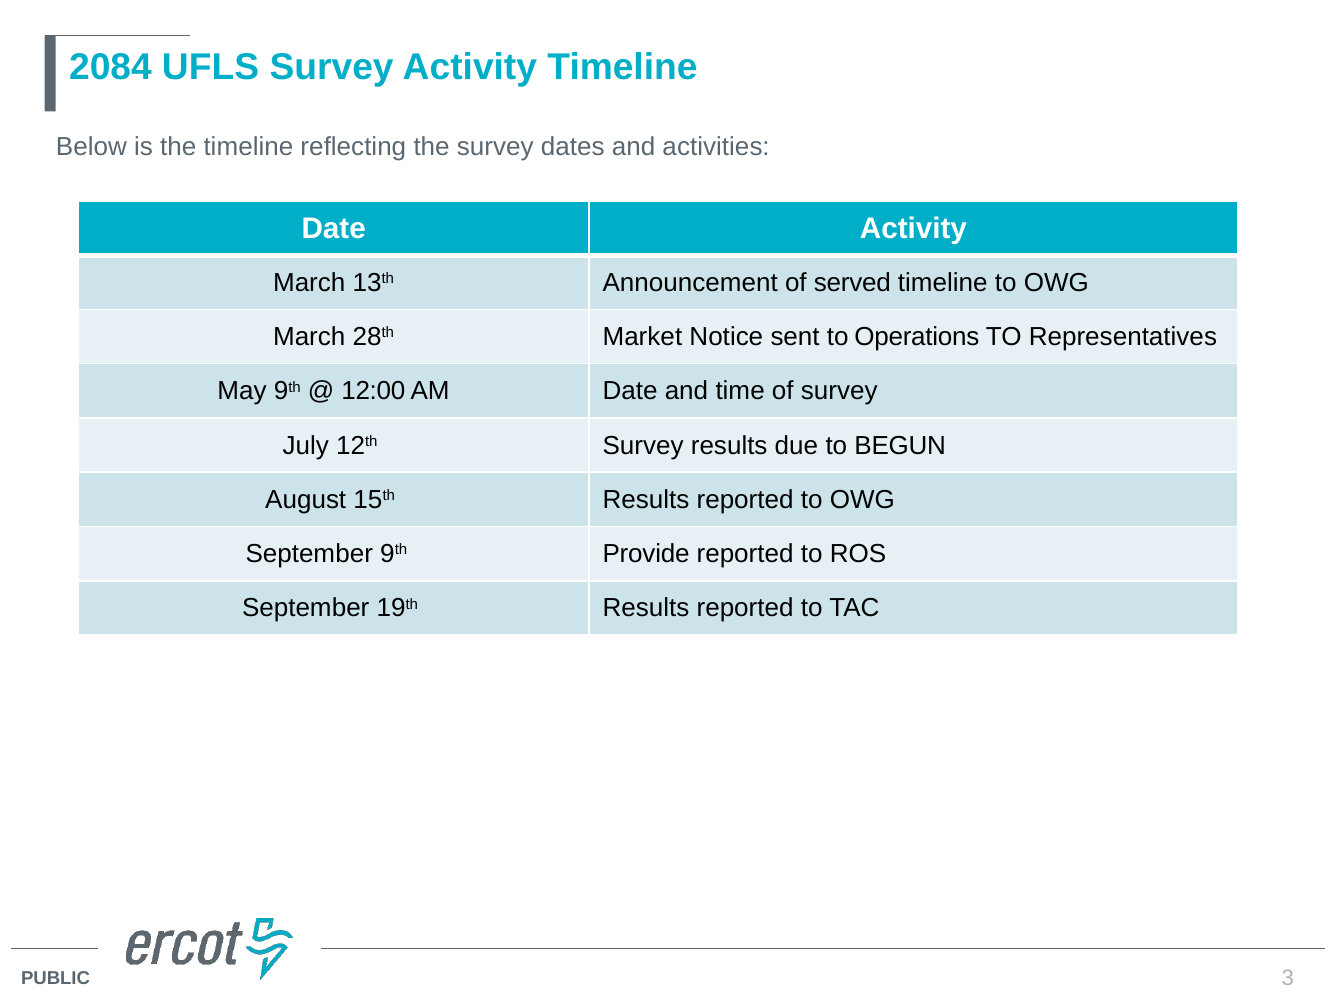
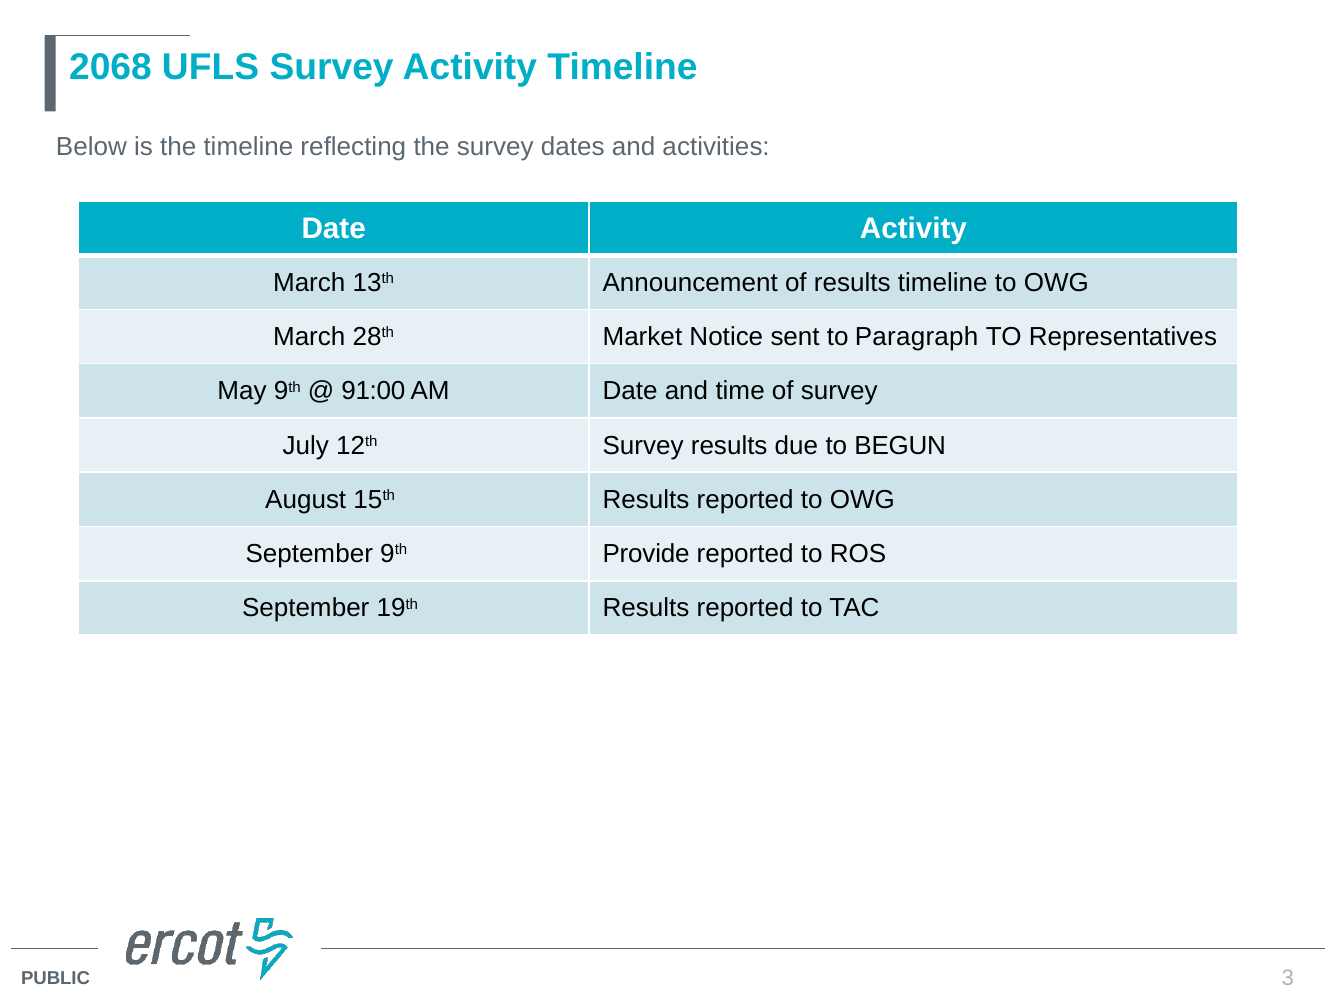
2084: 2084 -> 2068
of served: served -> results
Operations: Operations -> Paragraph
12:00: 12:00 -> 91:00
